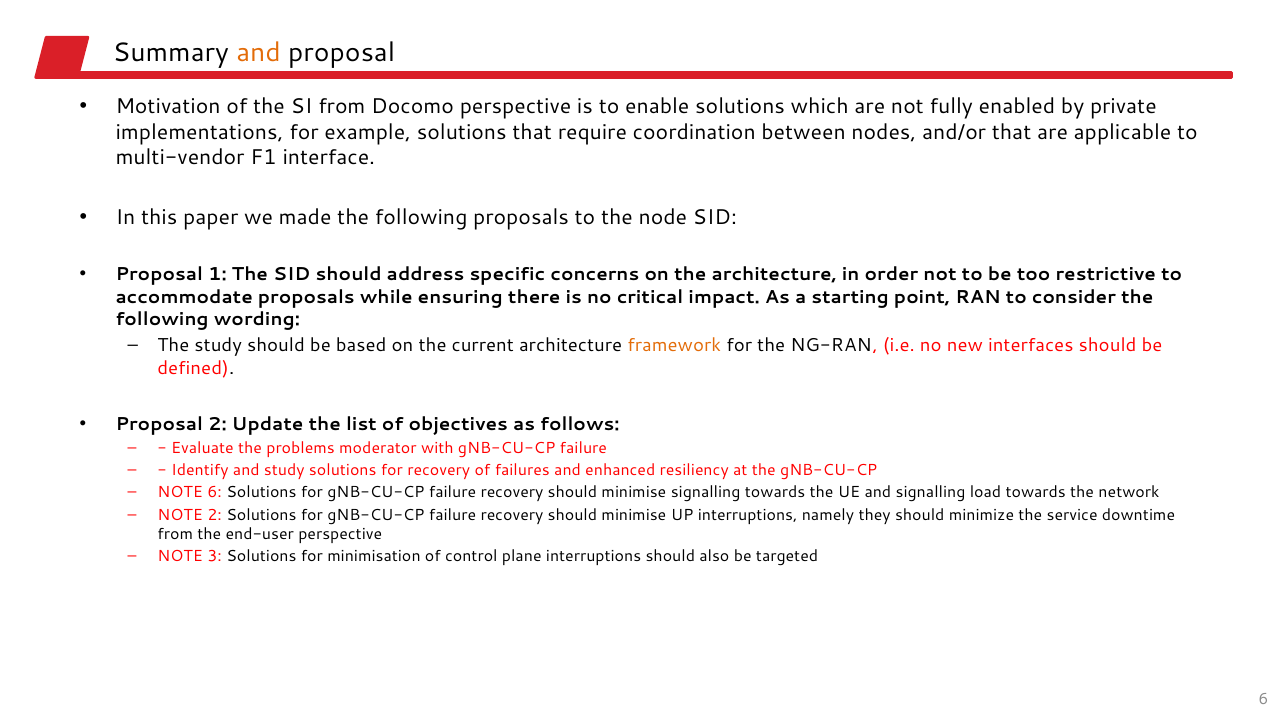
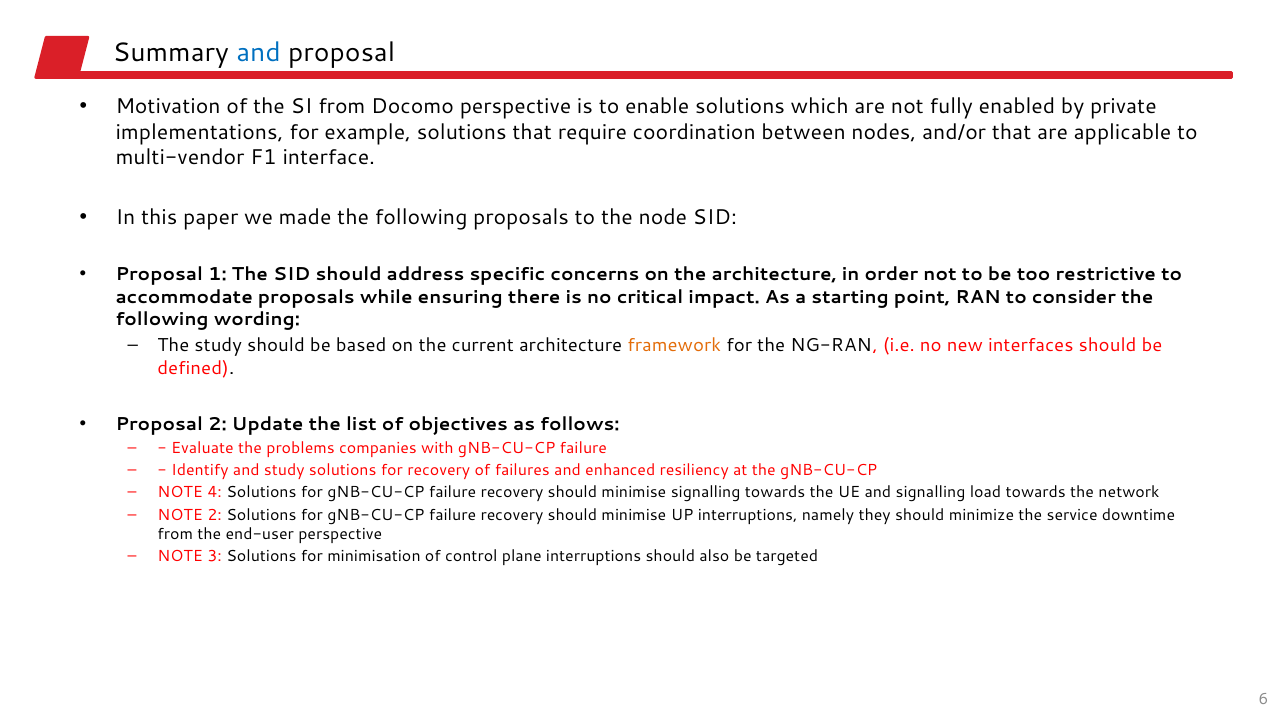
and at (259, 53) colour: orange -> blue
moderator: moderator -> companies
NOTE 6: 6 -> 4
